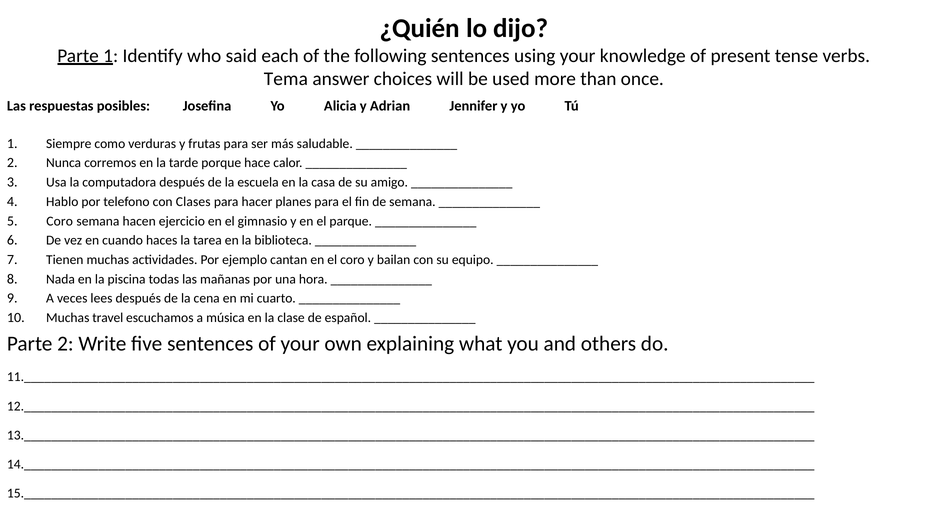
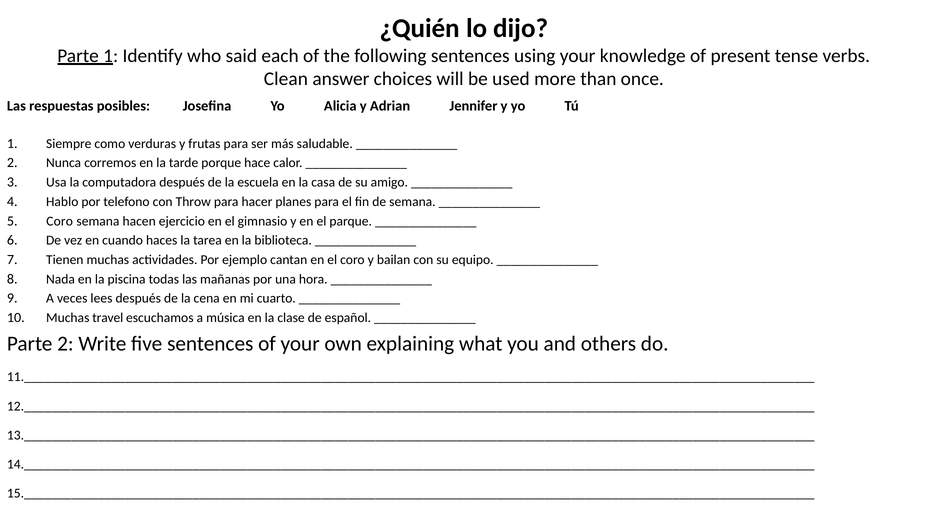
Tema: Tema -> Clean
Clases: Clases -> Throw
